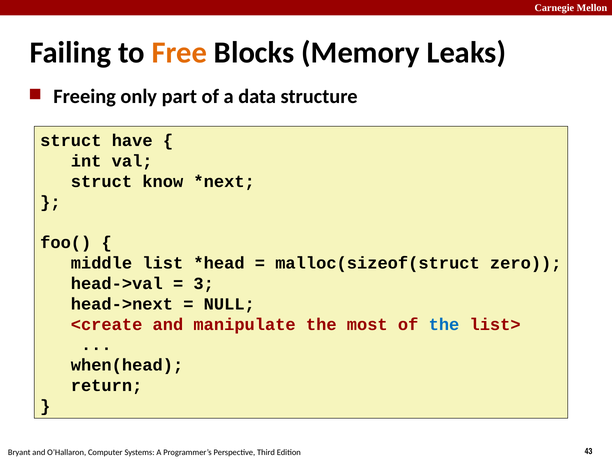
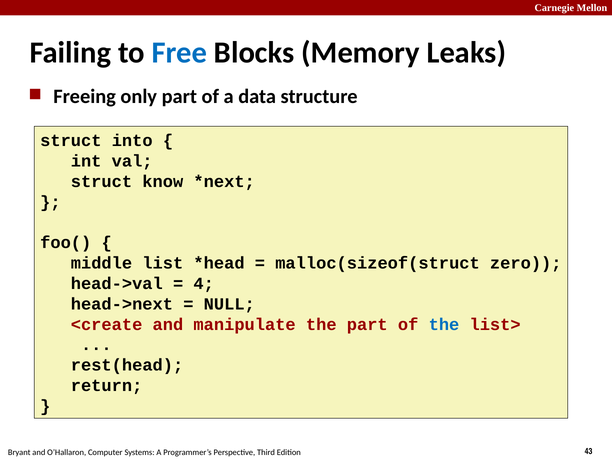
Free colour: orange -> blue
have: have -> into
3: 3 -> 4
the most: most -> part
when(head: when(head -> rest(head
